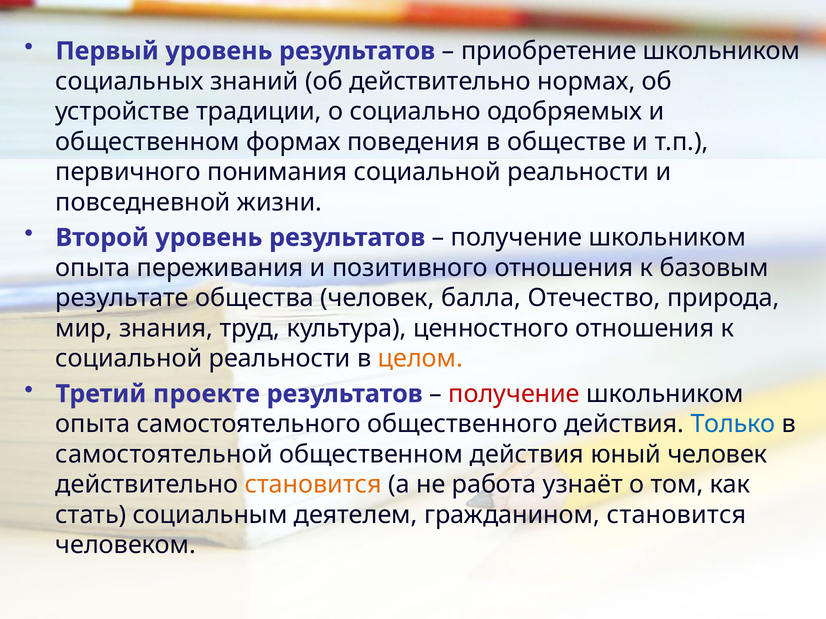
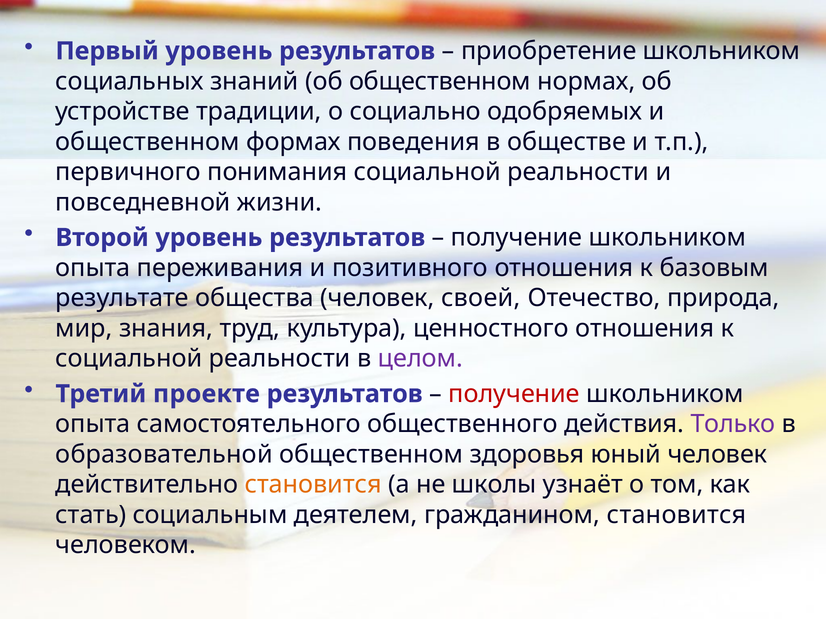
об действительно: действительно -> общественном
балла: балла -> своей
целом colour: orange -> purple
Только colour: blue -> purple
самостоятельной: самостоятельной -> образовательной
общественном действия: действия -> здоровья
работа: работа -> школы
